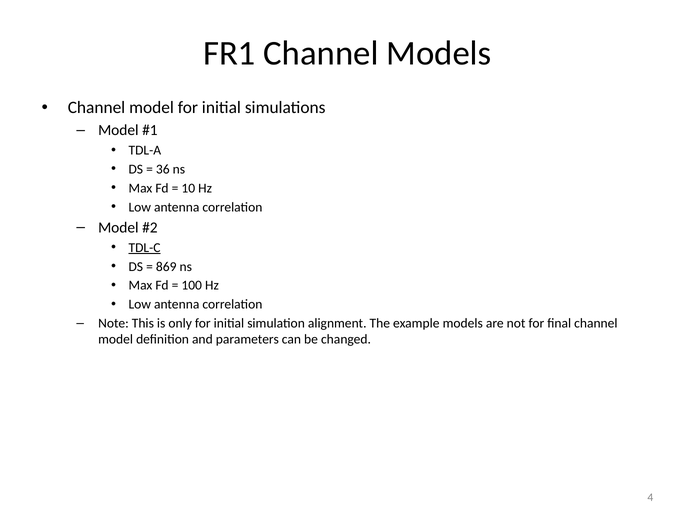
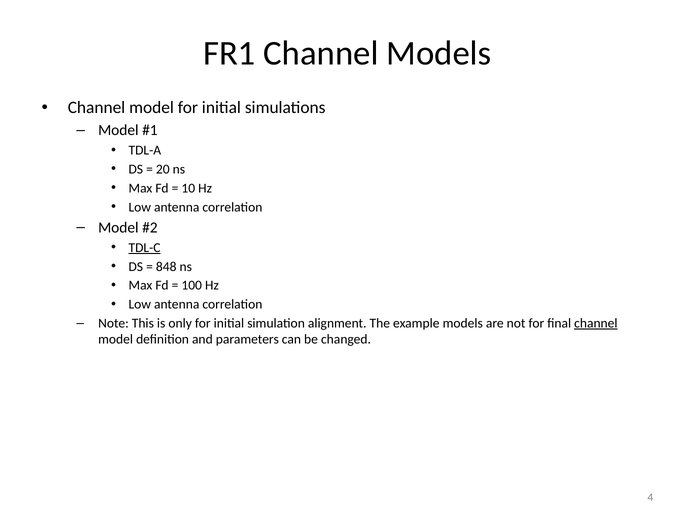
36: 36 -> 20
869: 869 -> 848
channel at (596, 323) underline: none -> present
